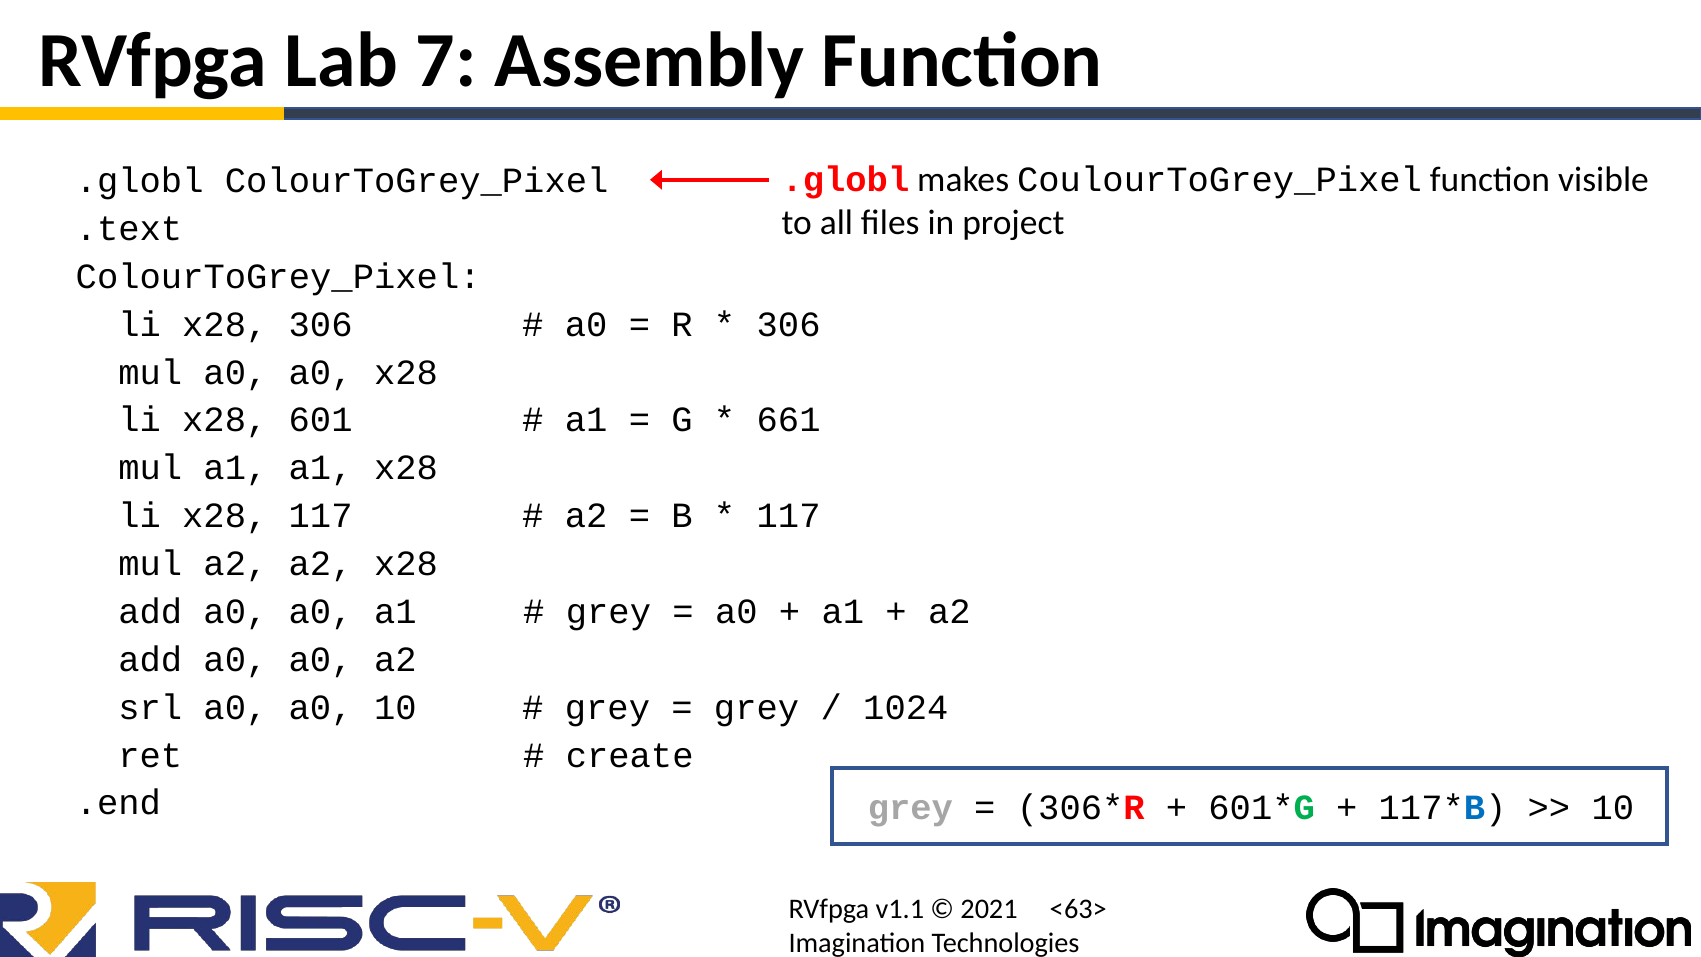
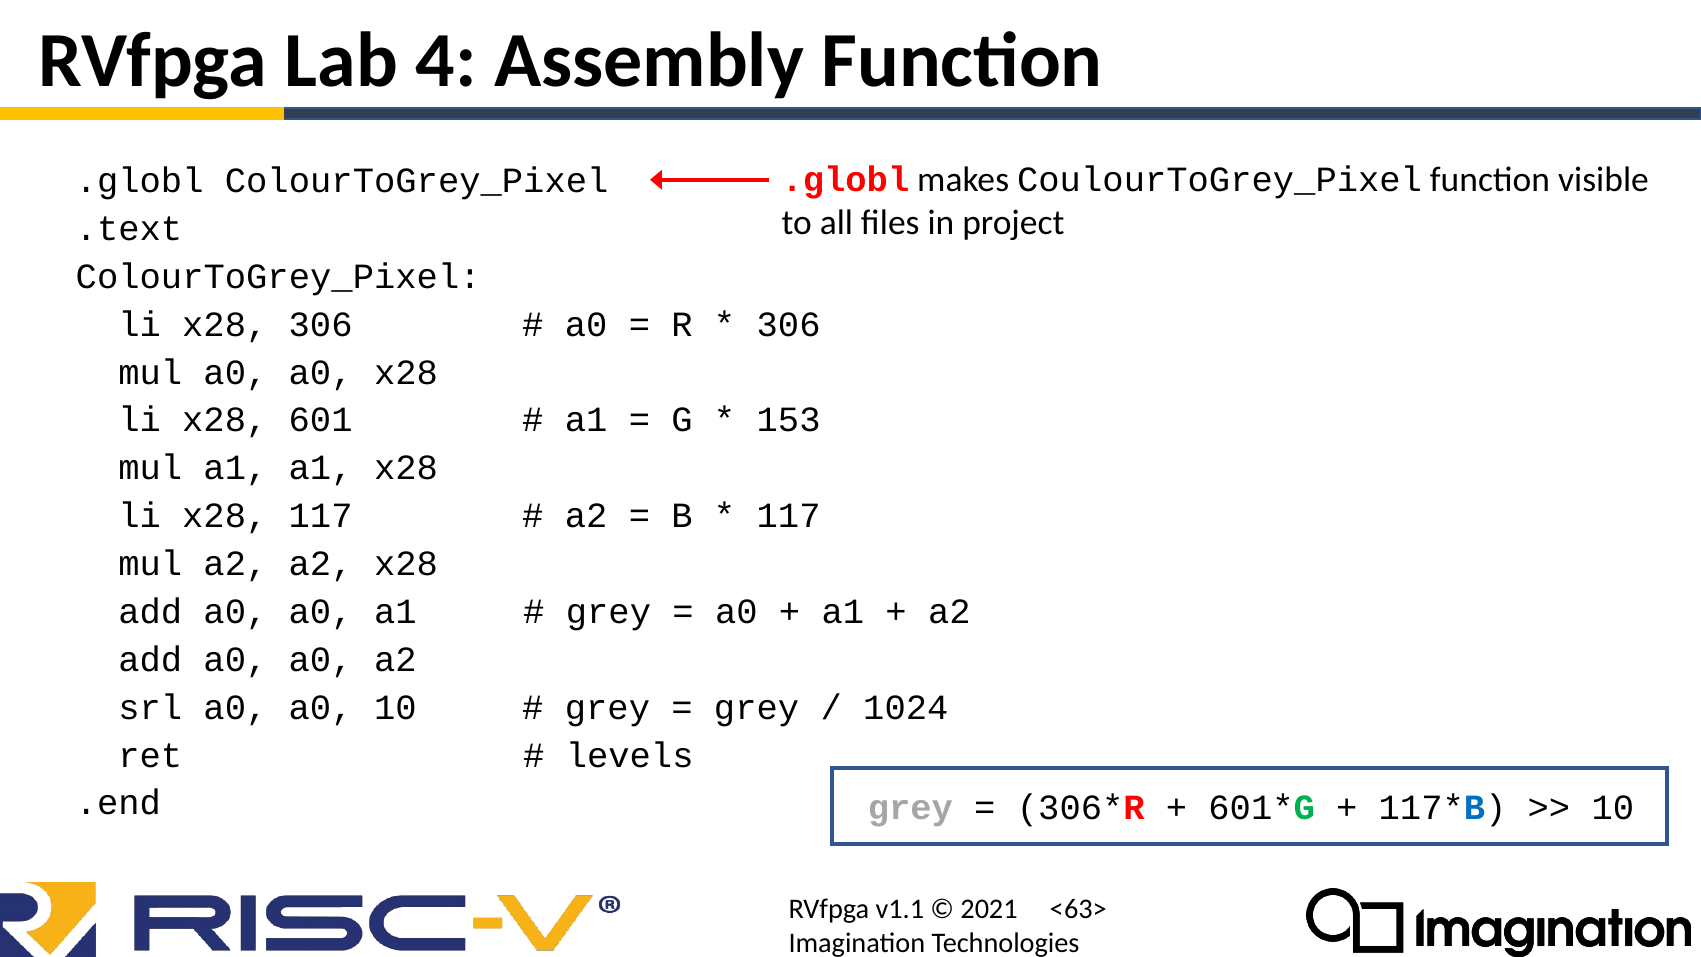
7: 7 -> 4
661: 661 -> 153
create: create -> levels
